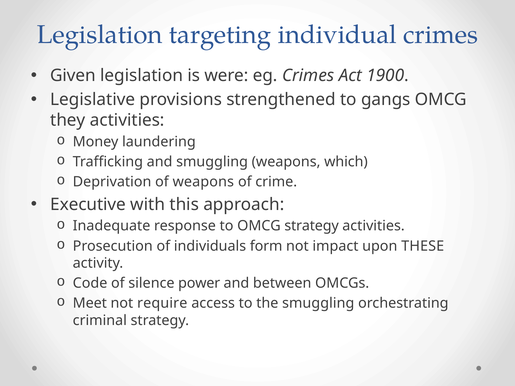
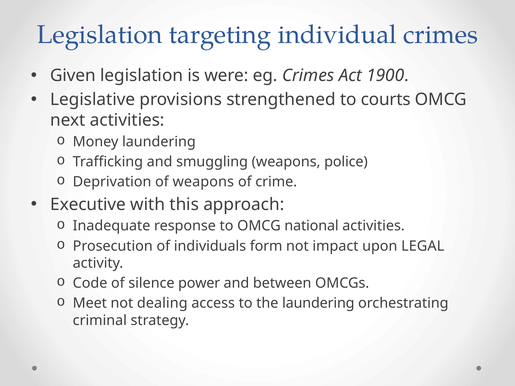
gangs: gangs -> courts
they: they -> next
which: which -> police
OMCG strategy: strategy -> national
THESE: THESE -> LEGAL
require: require -> dealing
the smuggling: smuggling -> laundering
